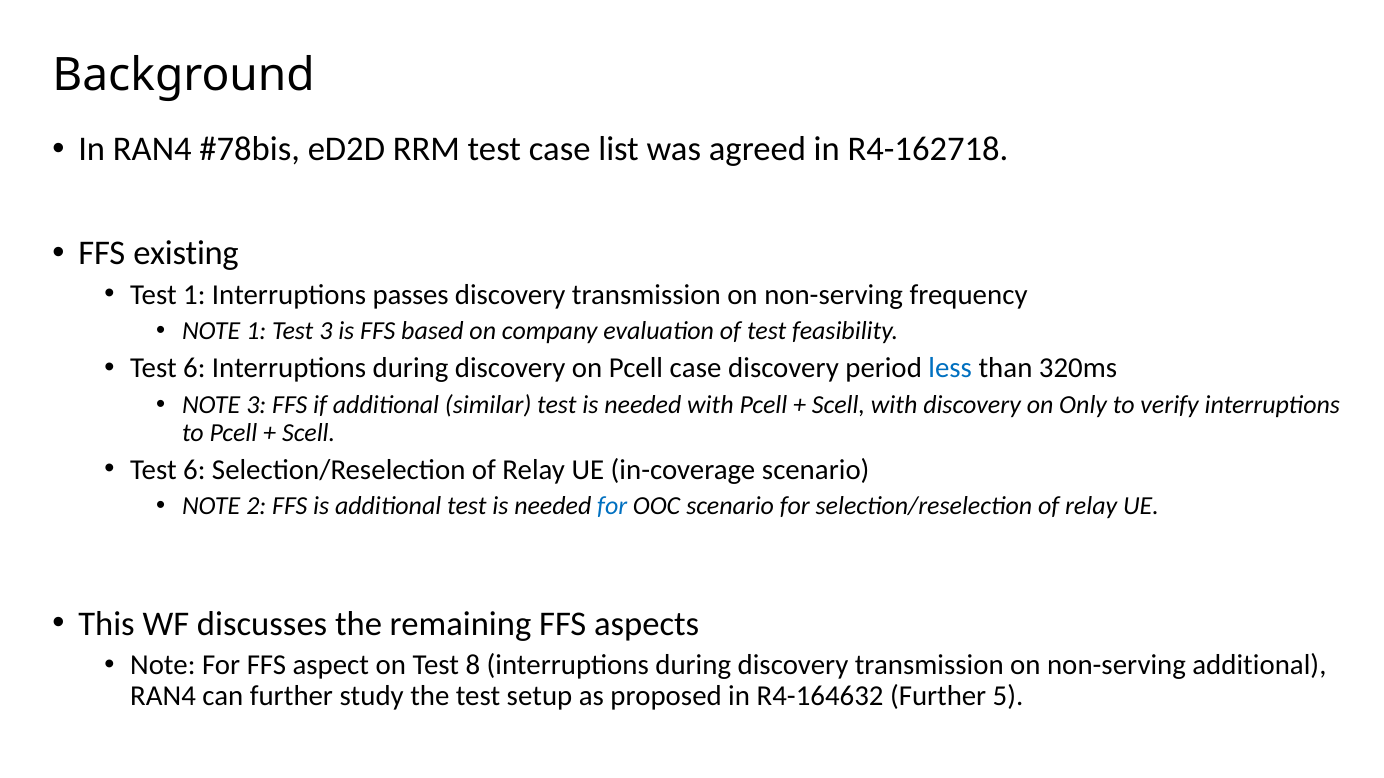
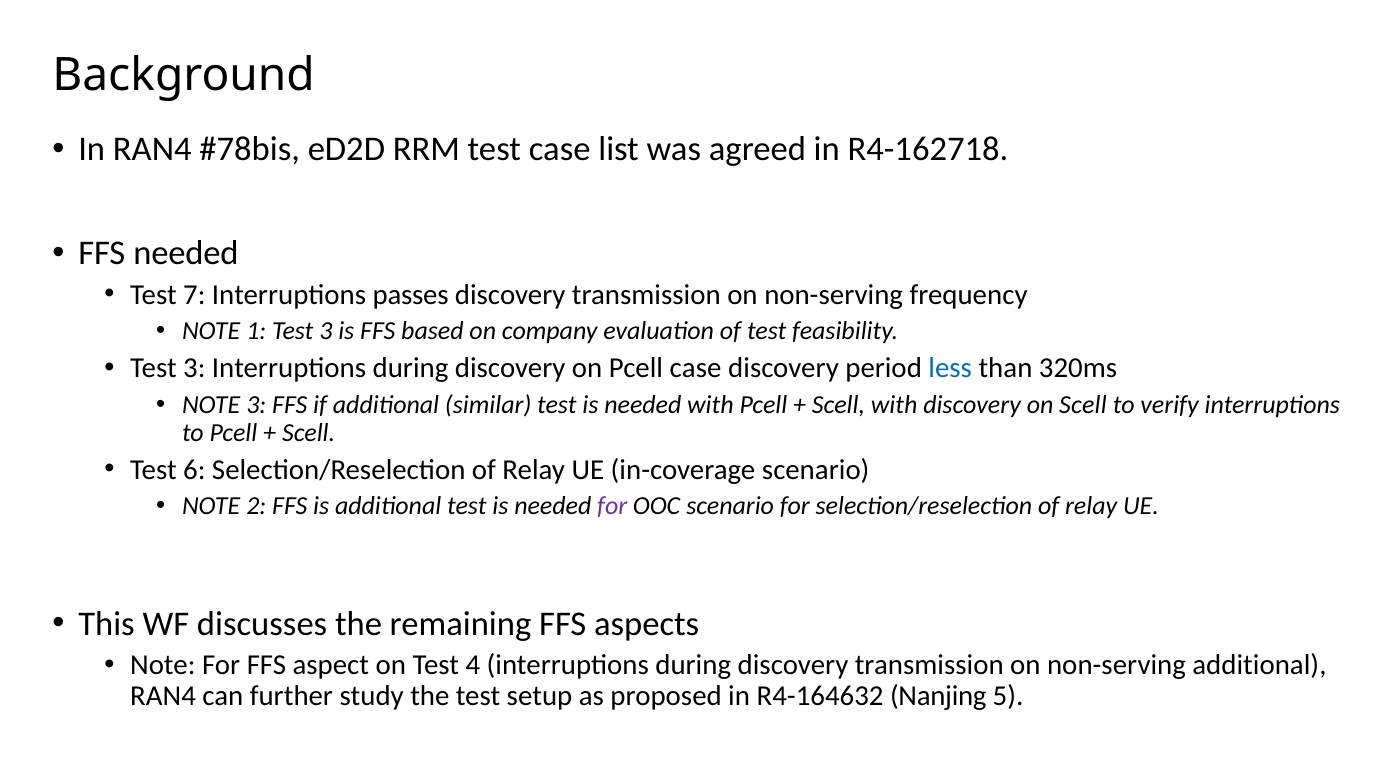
FFS existing: existing -> needed
Test 1: 1 -> 7
6 at (194, 368): 6 -> 3
on Only: Only -> Scell
for at (612, 507) colour: blue -> purple
8: 8 -> 4
R4-164632 Further: Further -> Nanjing
